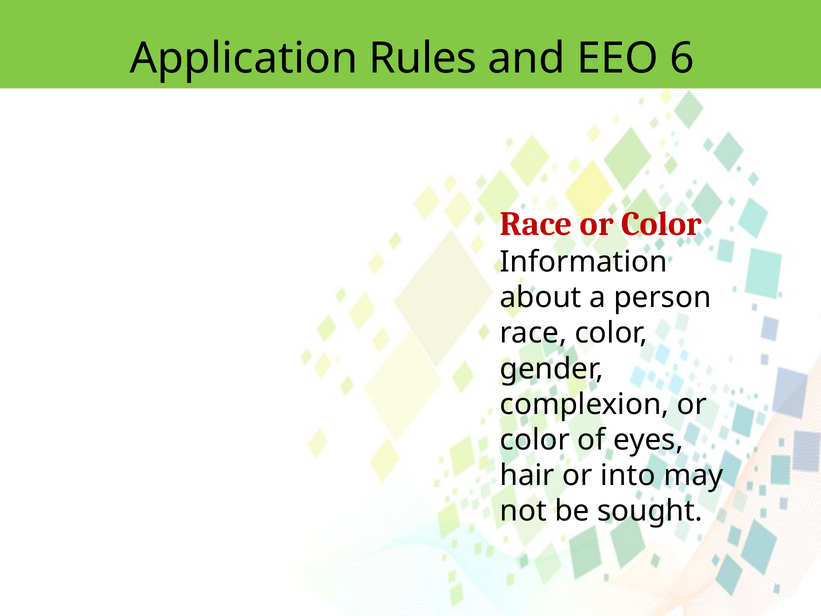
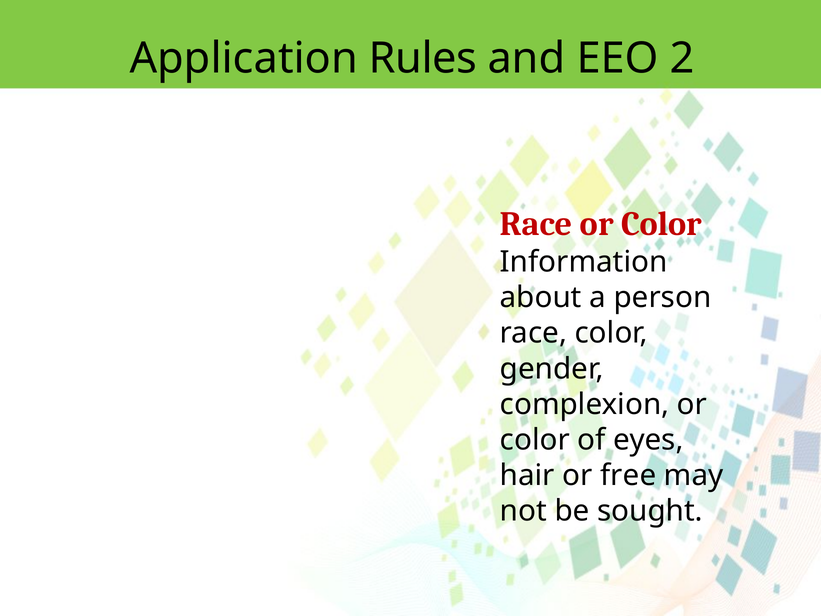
6: 6 -> 2
into: into -> free
